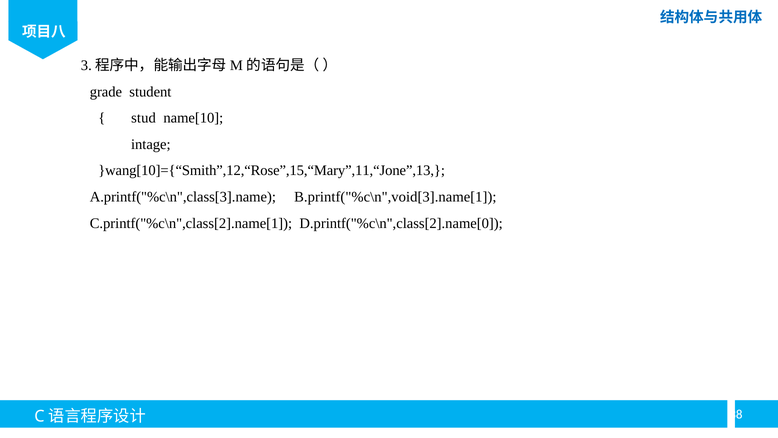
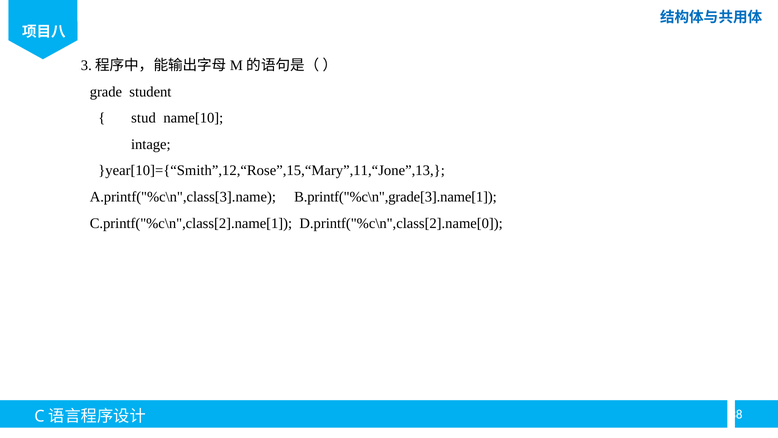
}wang[10]={“Smith”,12,“Rose”,15,“Mary”,11,“Jone”,13: }wang[10]={“Smith”,12,“Rose”,15,“Mary”,11,“Jone”,13 -> }year[10]={“Smith”,12,“Rose”,15,“Mary”,11,“Jone”,13
B.printf("%c\n",void[3].name[1: B.printf("%c\n",void[3].name[1 -> B.printf("%c\n",grade[3].name[1
